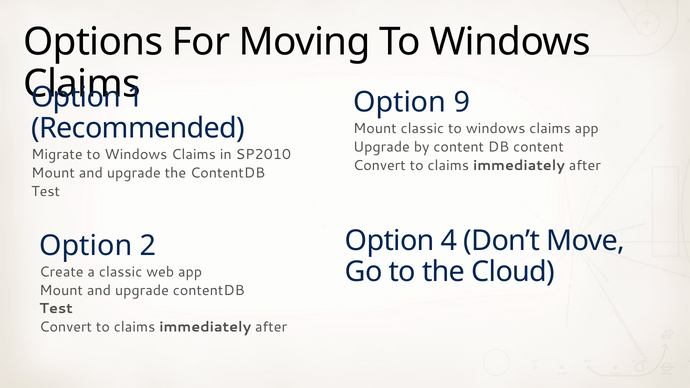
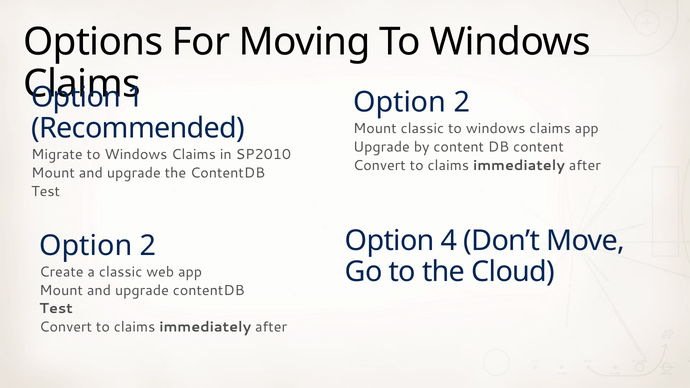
9 at (462, 102): 9 -> 2
